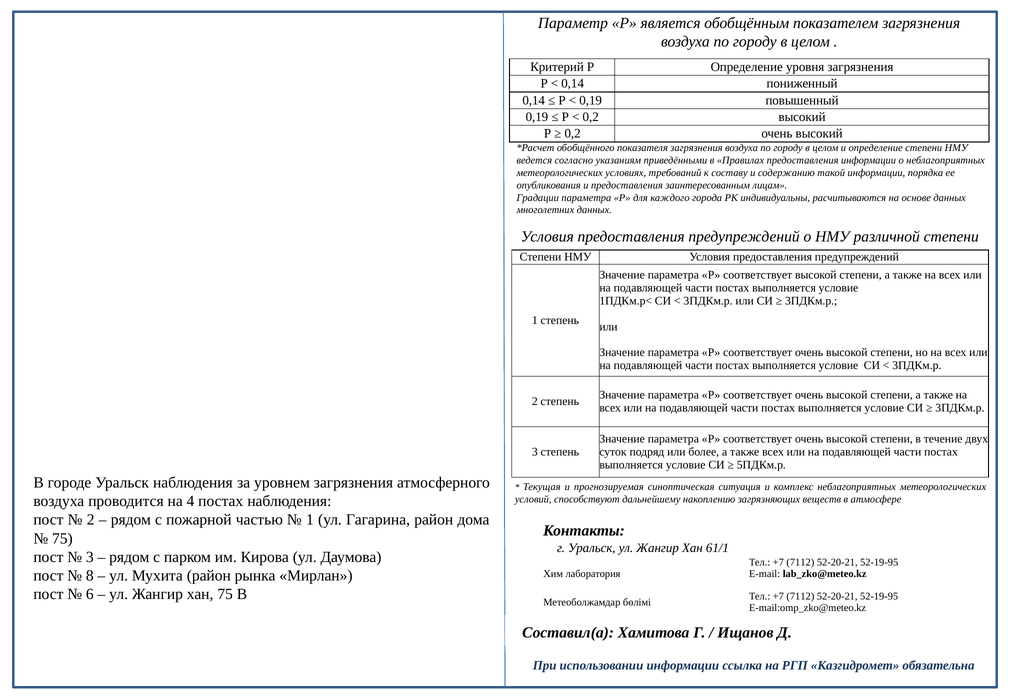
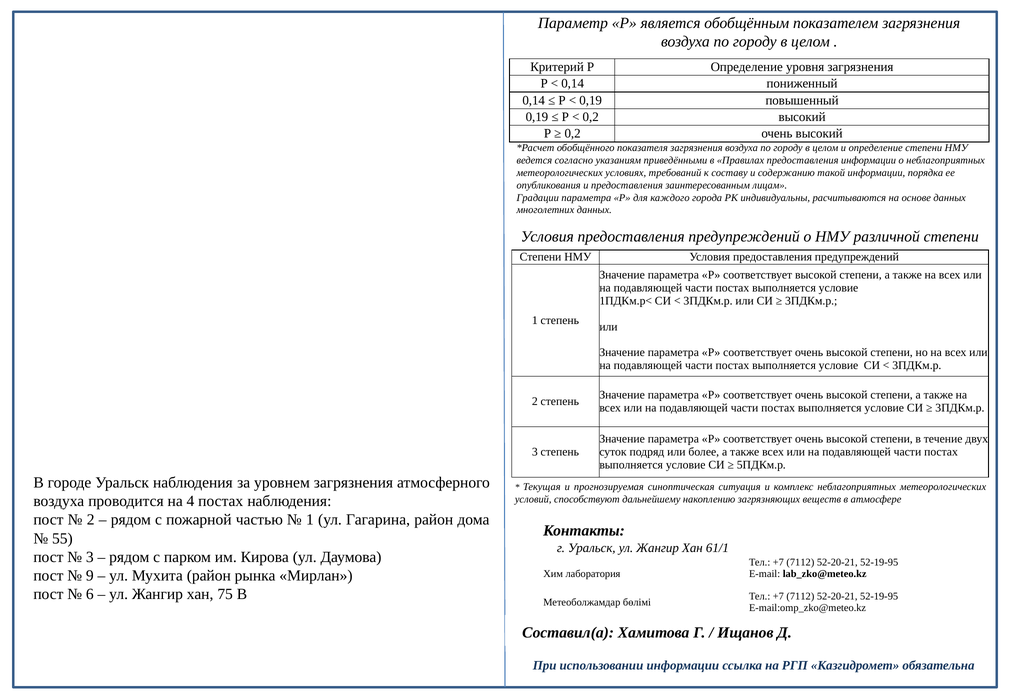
75 at (62, 539): 75 -> 55
8: 8 -> 9
